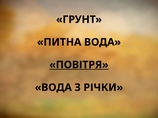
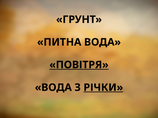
РІЧКИ underline: none -> present
